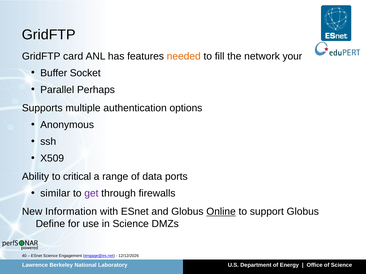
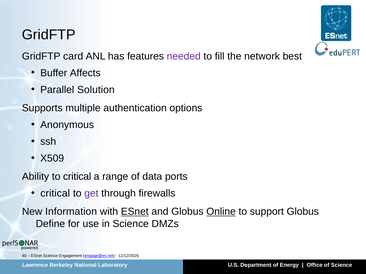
needed colour: orange -> purple
your: your -> best
Socket: Socket -> Affects
Perhaps: Perhaps -> Solution
similar at (55, 194): similar -> critical
ESnet at (135, 212) underline: none -> present
